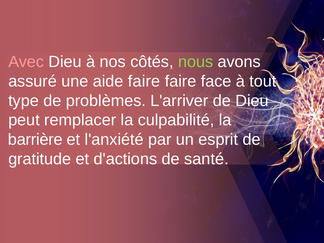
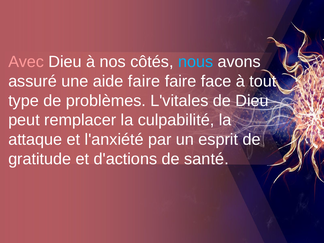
nous colour: light green -> light blue
L'arriver: L'arriver -> L'vitales
barrière: barrière -> attaque
